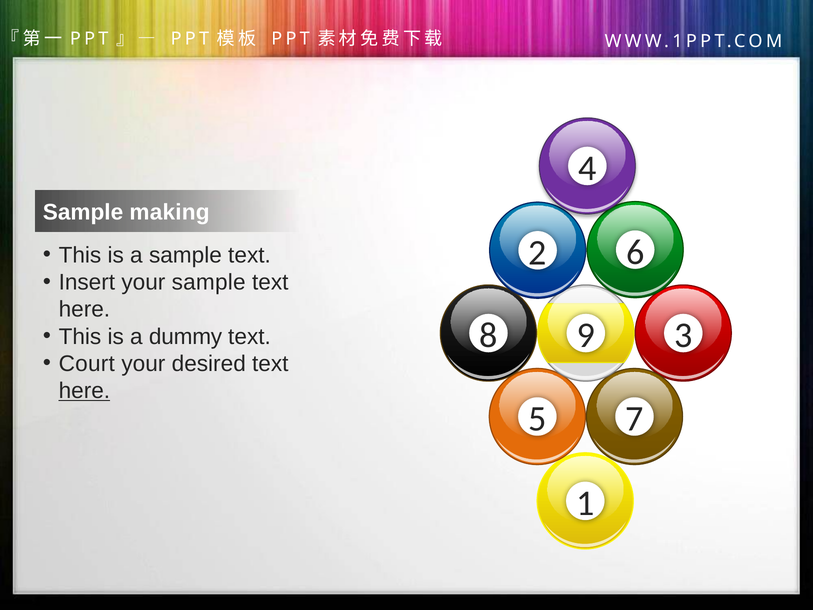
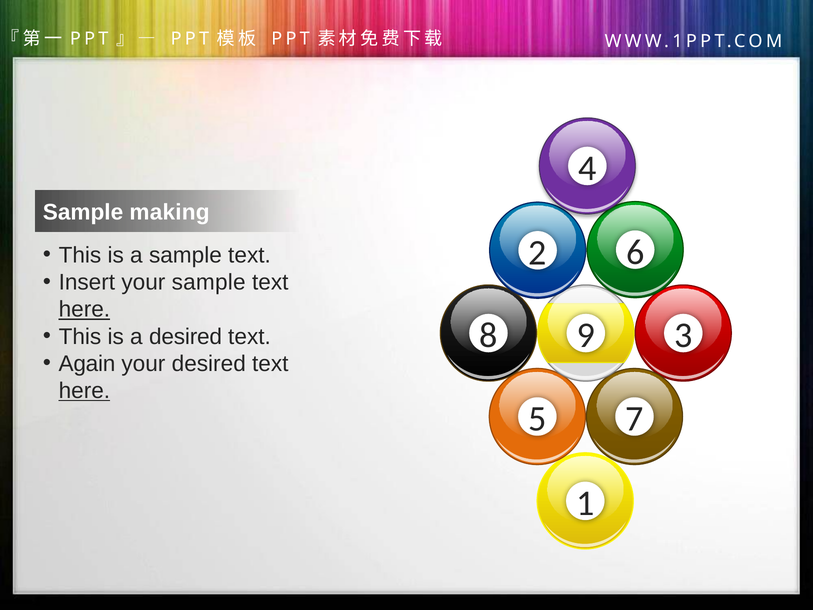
here at (84, 309) underline: none -> present
a dummy: dummy -> desired
Court: Court -> Again
